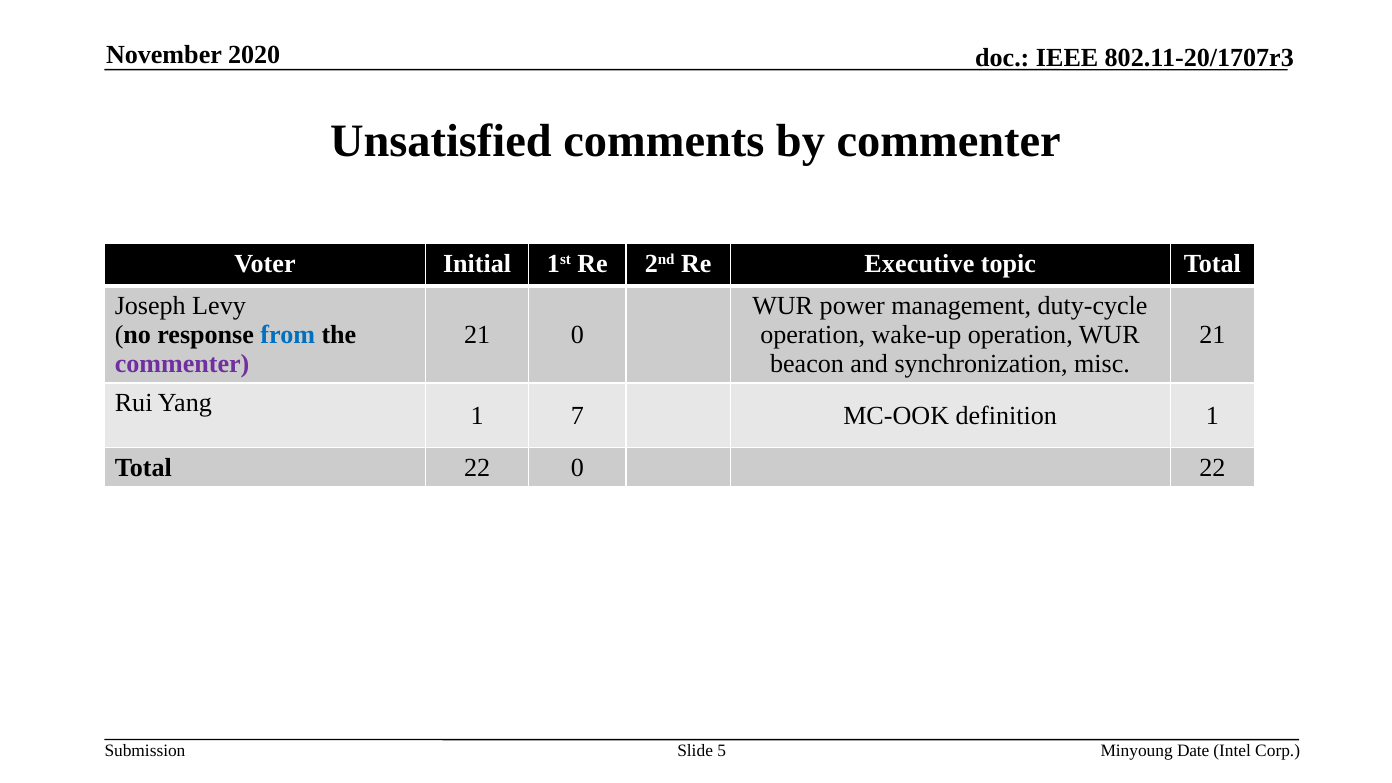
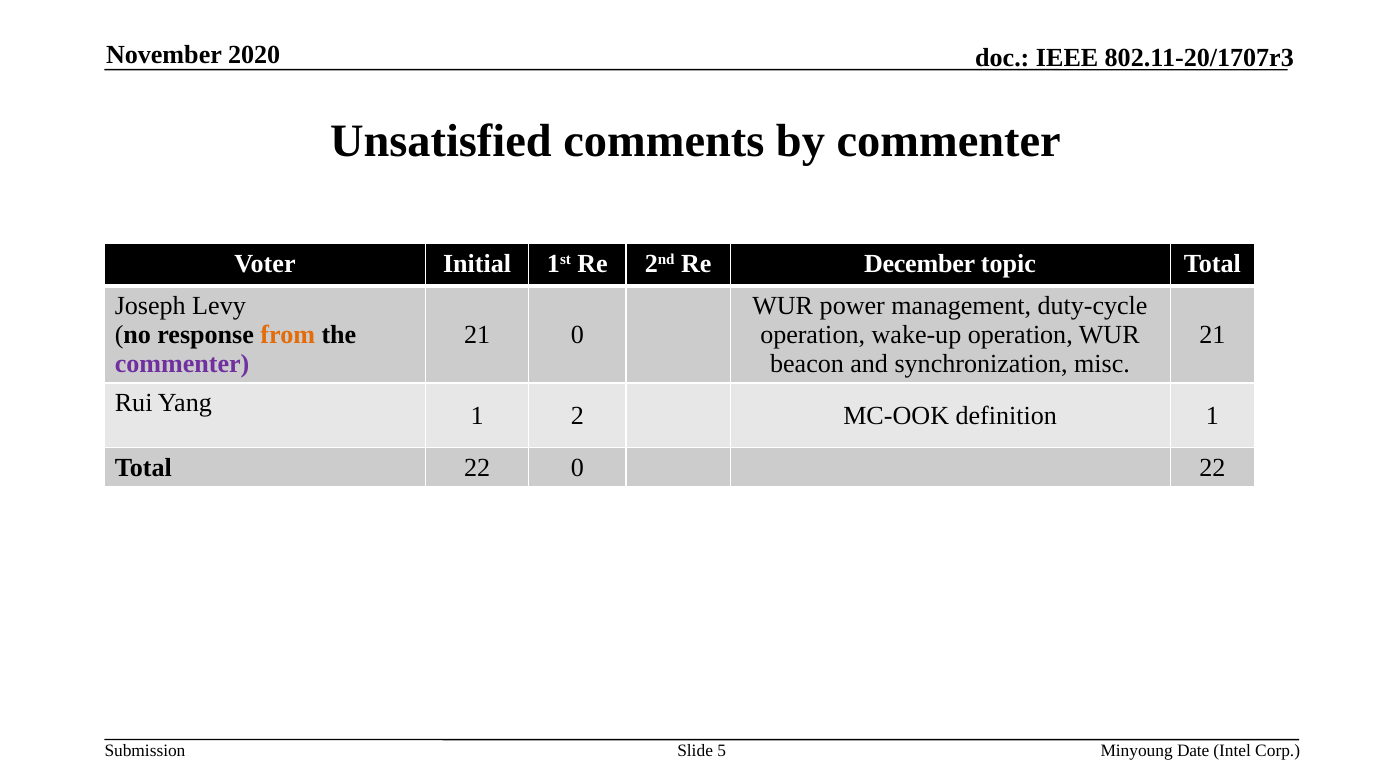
Executive: Executive -> December
from colour: blue -> orange
7: 7 -> 2
